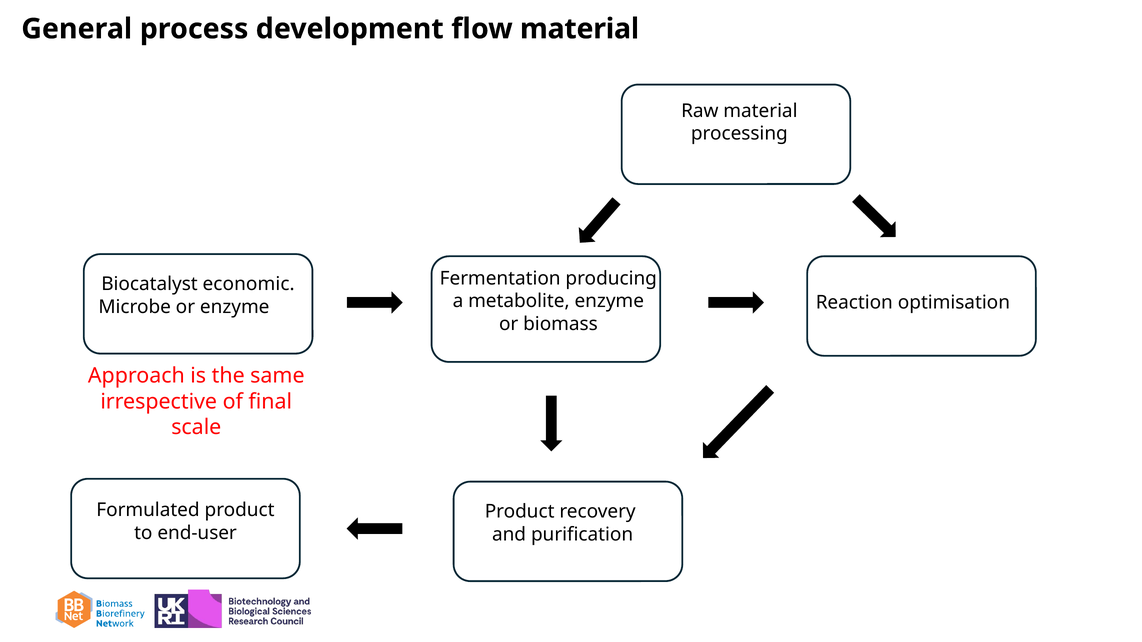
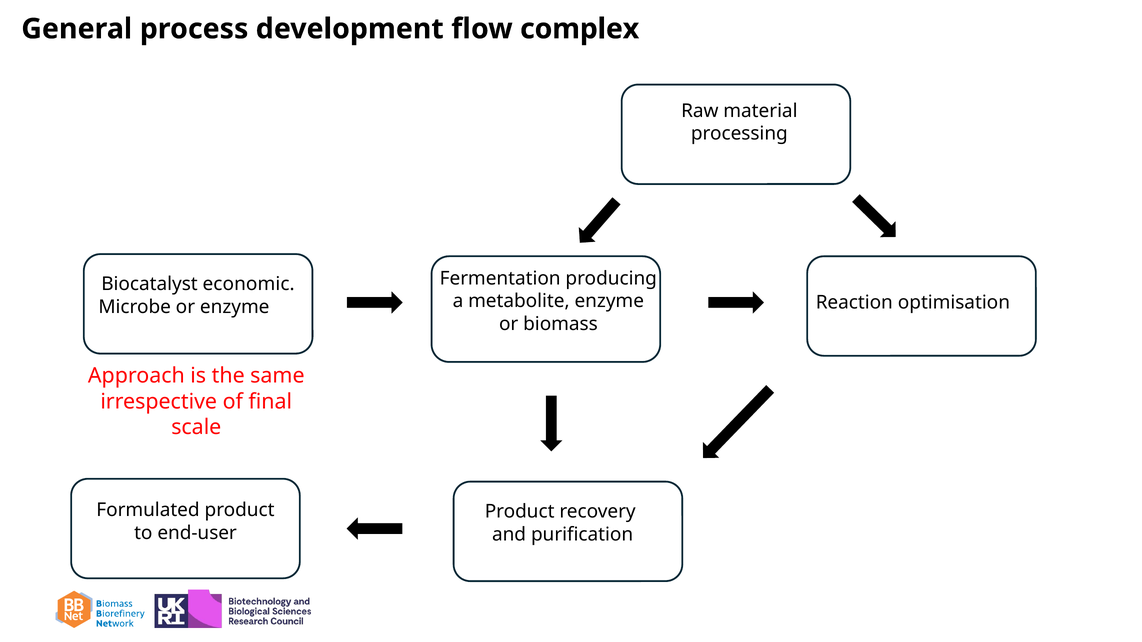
flow material: material -> complex
